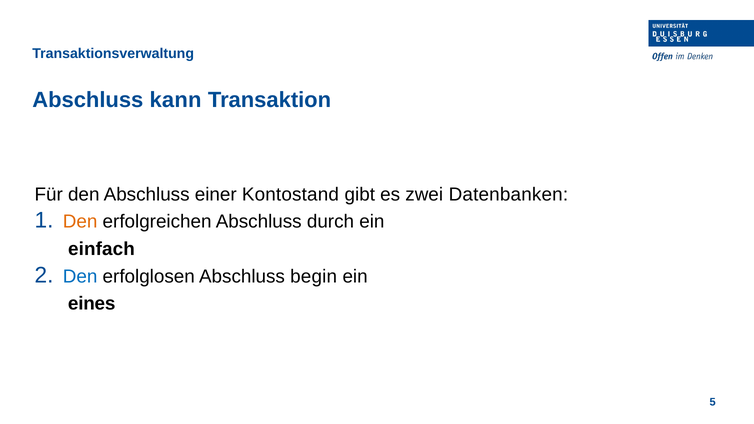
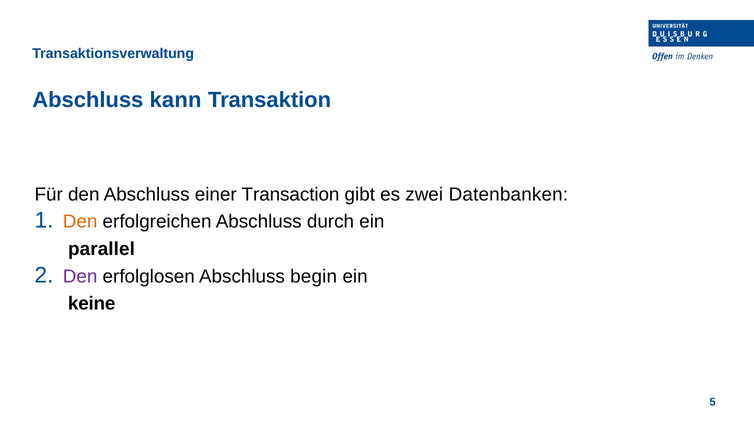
Kontostand: Kontostand -> Transaction
einfach: einfach -> parallel
Den at (80, 276) colour: blue -> purple
eines: eines -> keine
